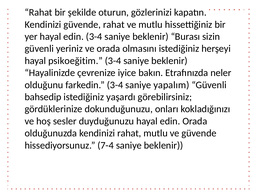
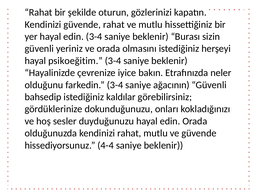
yapalım: yapalım -> ağacının
yaşardı: yaşardı -> kaldılar
7-4: 7-4 -> 4-4
